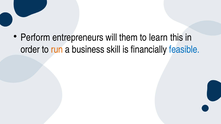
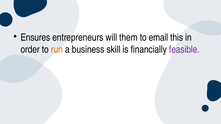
Perform: Perform -> Ensures
learn: learn -> email
feasible colour: blue -> purple
